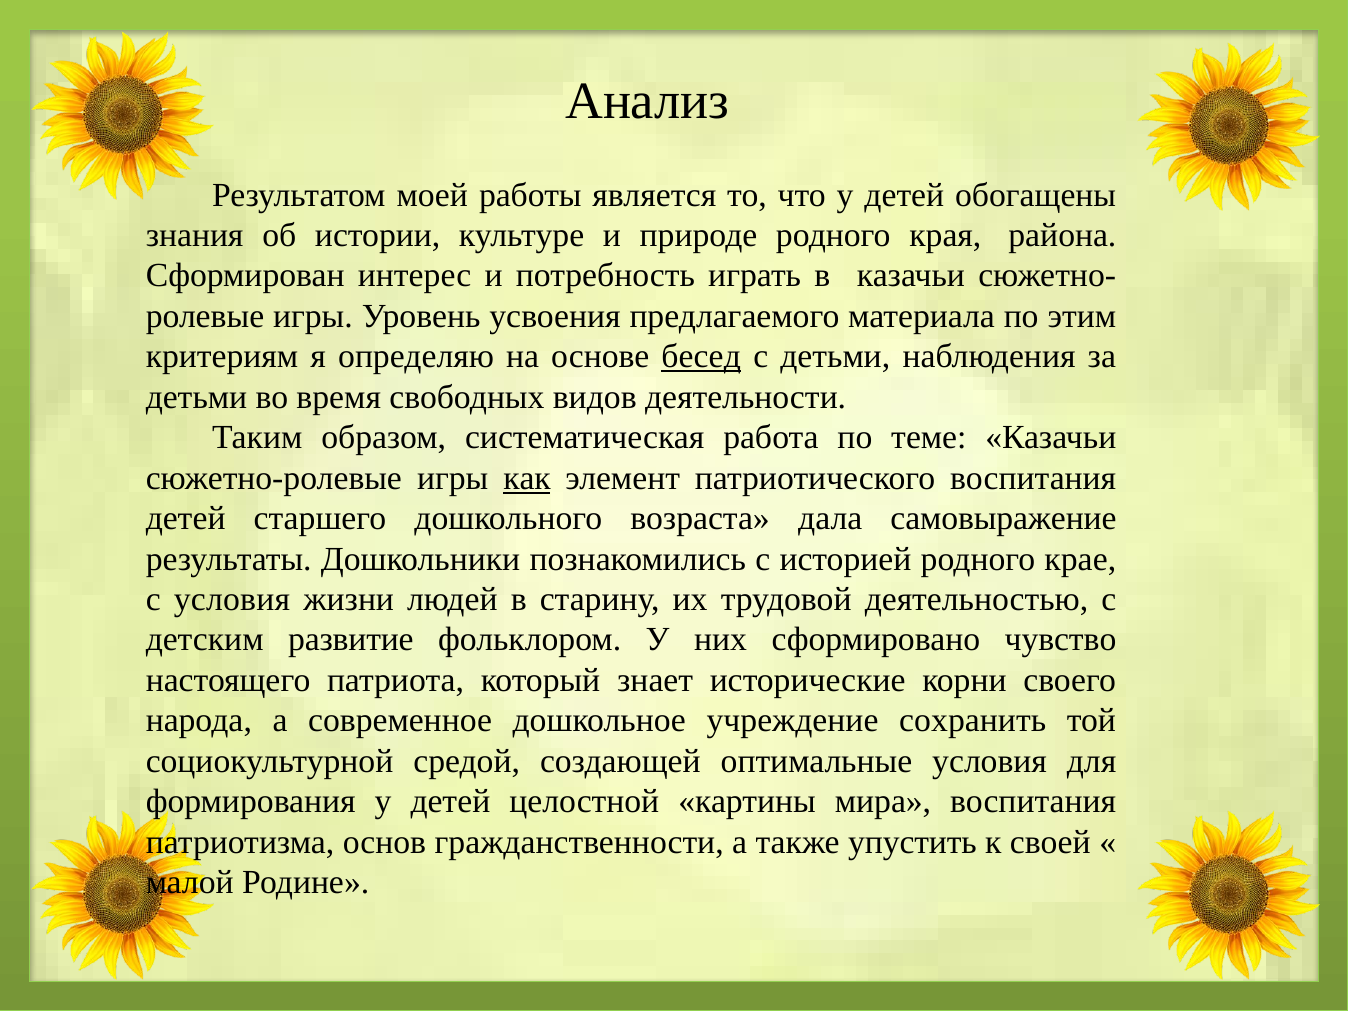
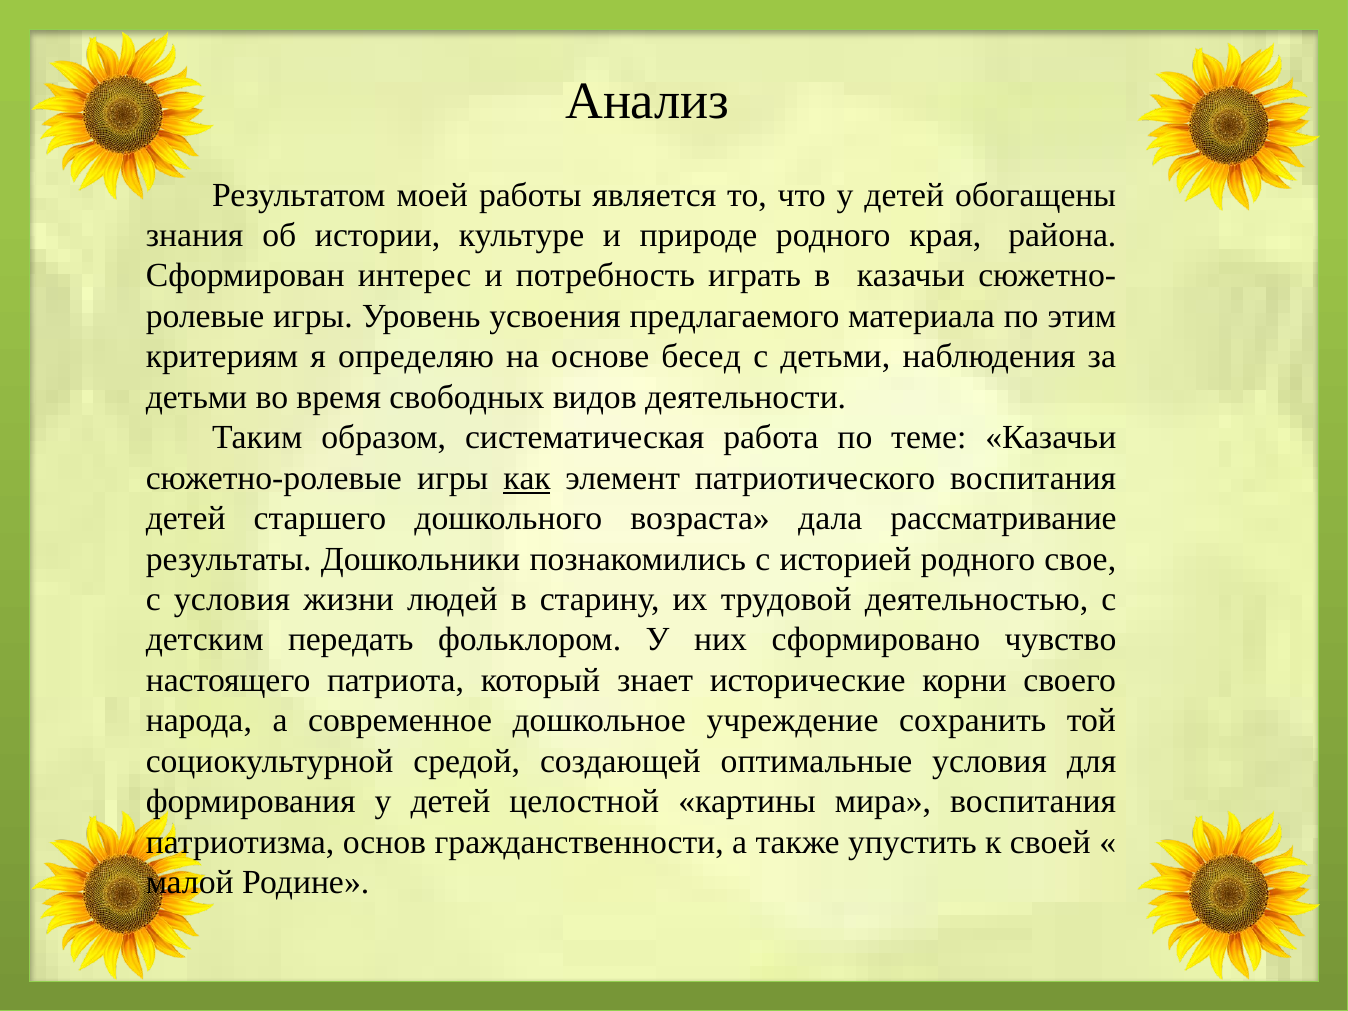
бесед underline: present -> none
самовыражение: самовыражение -> рассматривание
крае: крае -> свое
развитие: развитие -> передать
